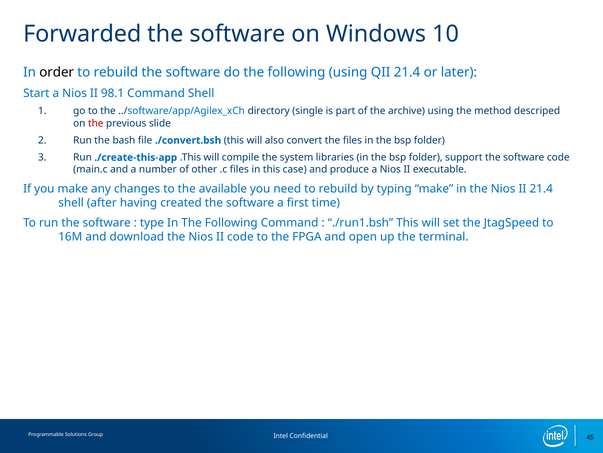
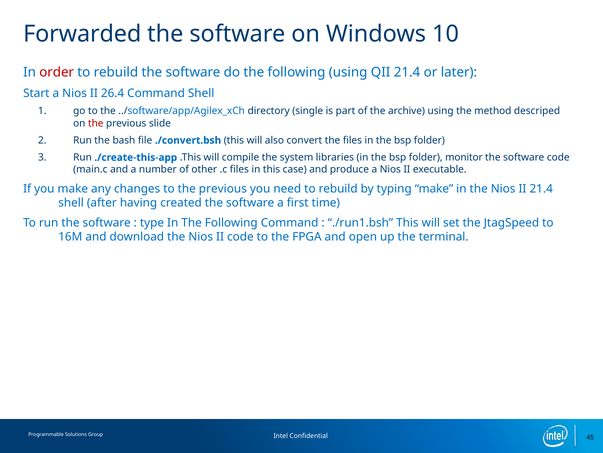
order colour: black -> red
98.1: 98.1 -> 26.4
support: support -> monitor
to the available: available -> previous
